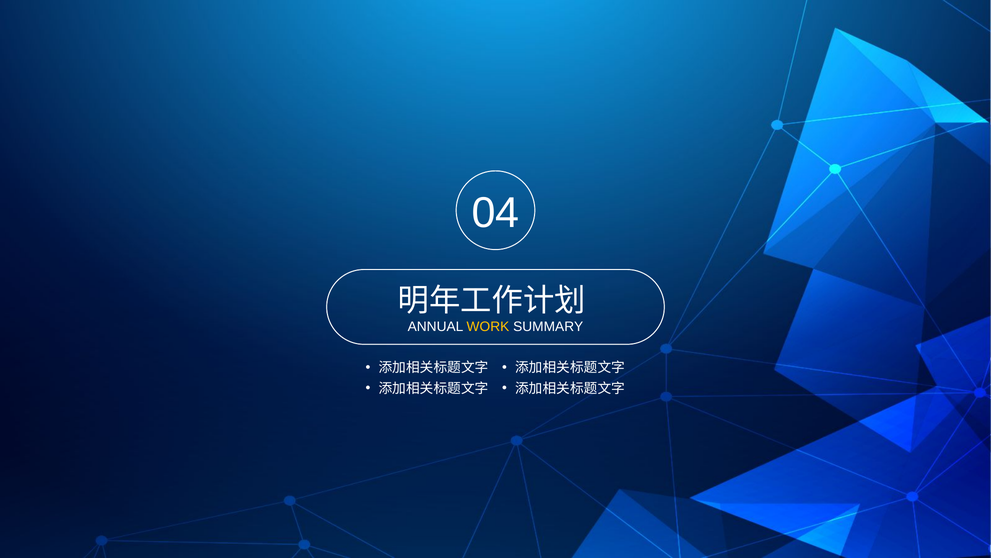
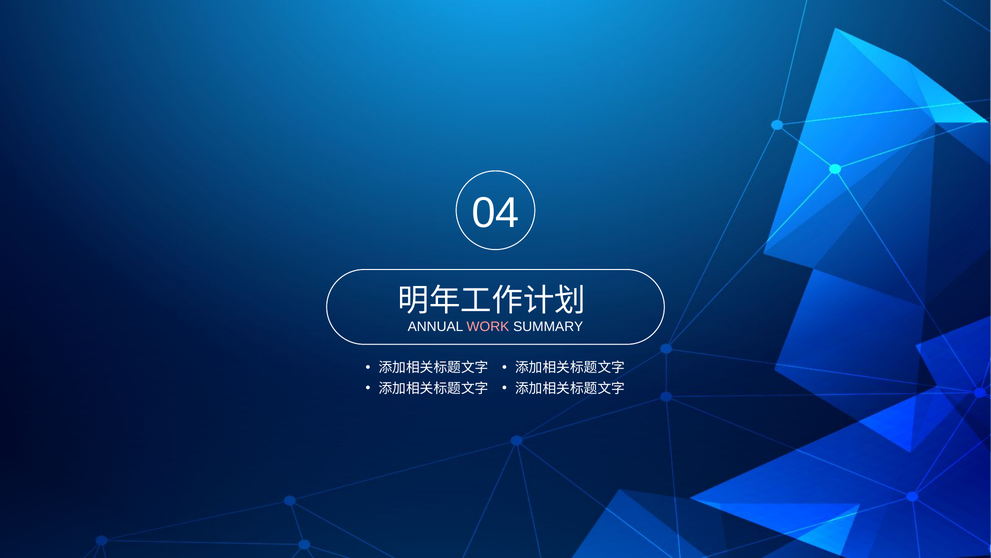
WORK colour: yellow -> pink
